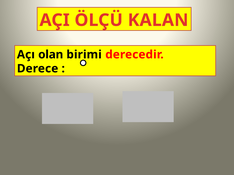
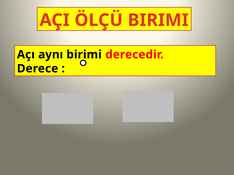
ÖLÇÜ KALAN: KALAN -> BIRIMI
olan: olan -> aynı
